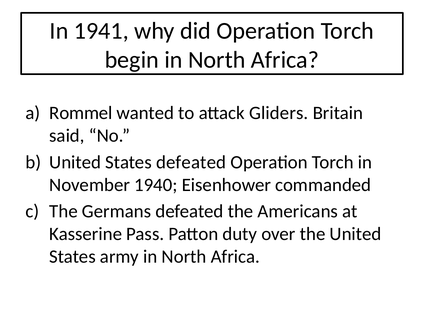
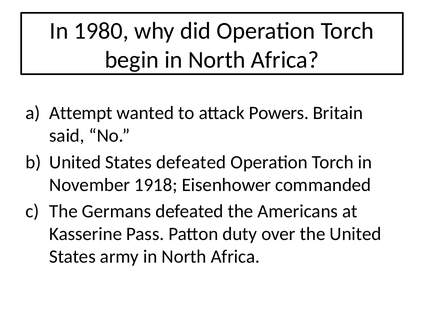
1941: 1941 -> 1980
Rommel: Rommel -> Attempt
Gliders: Gliders -> Powers
1940: 1940 -> 1918
